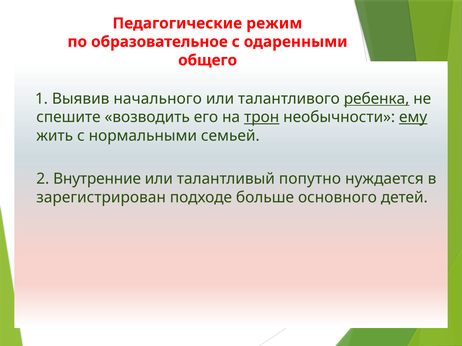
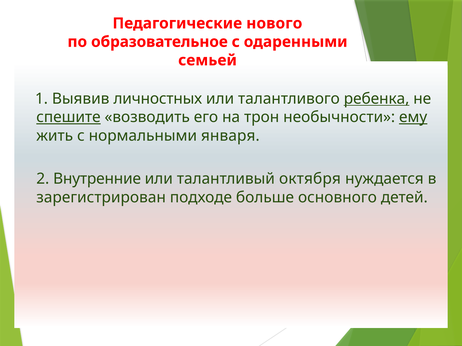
режим: режим -> нового
общего: общего -> семьей
начального: начального -> личностных
спешите underline: none -> present
трон underline: present -> none
семьей: семьей -> января
попутно: попутно -> октября
